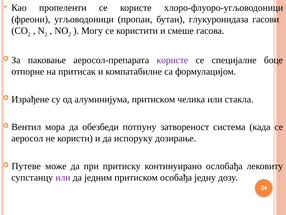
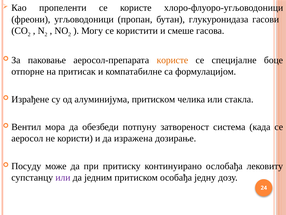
користе at (172, 60) colour: purple -> orange
испоруку: испоруку -> изражена
Путеве: Путеве -> Посуду
